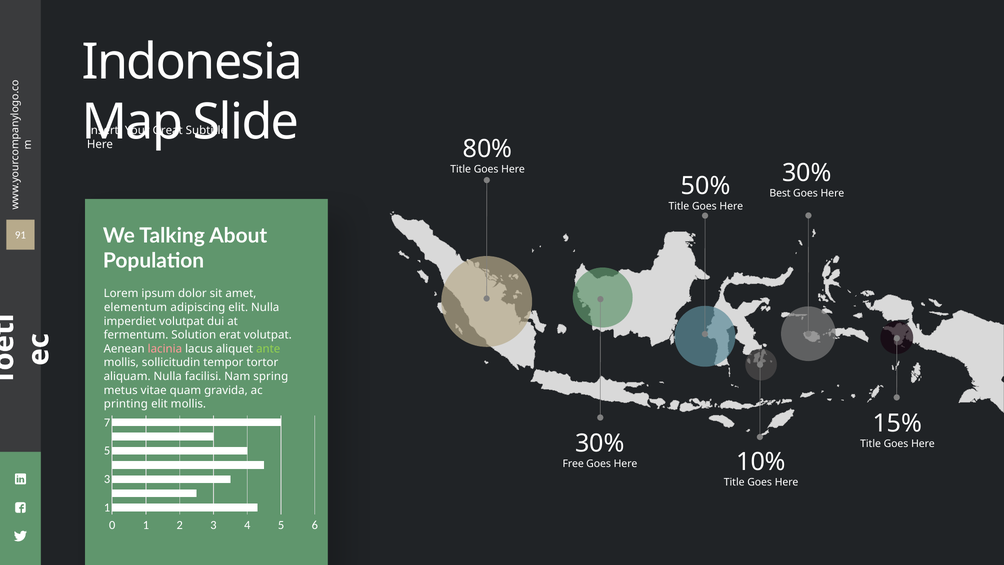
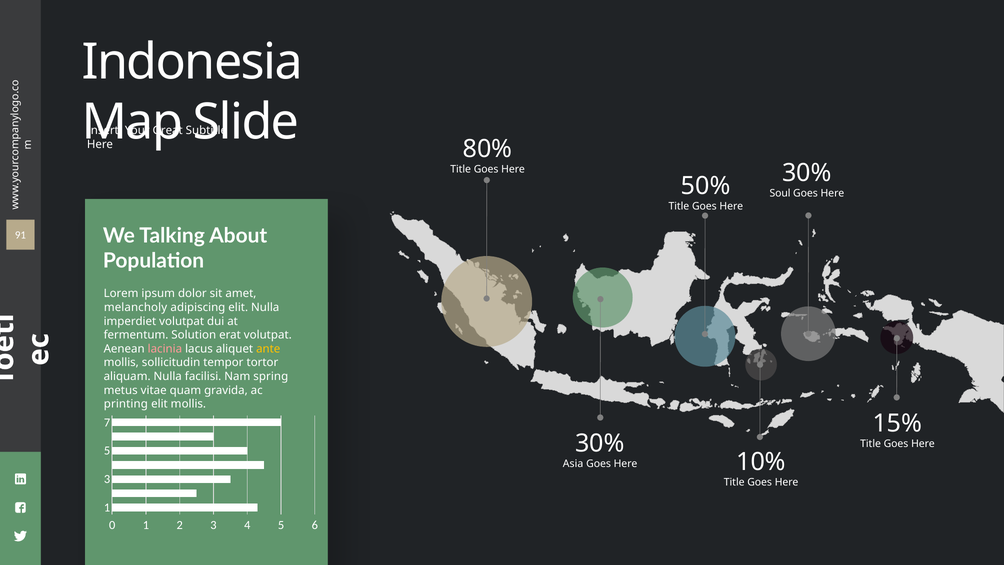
Best: Best -> Soul
elementum: elementum -> melancholy
ante colour: light green -> yellow
Free: Free -> Asia
